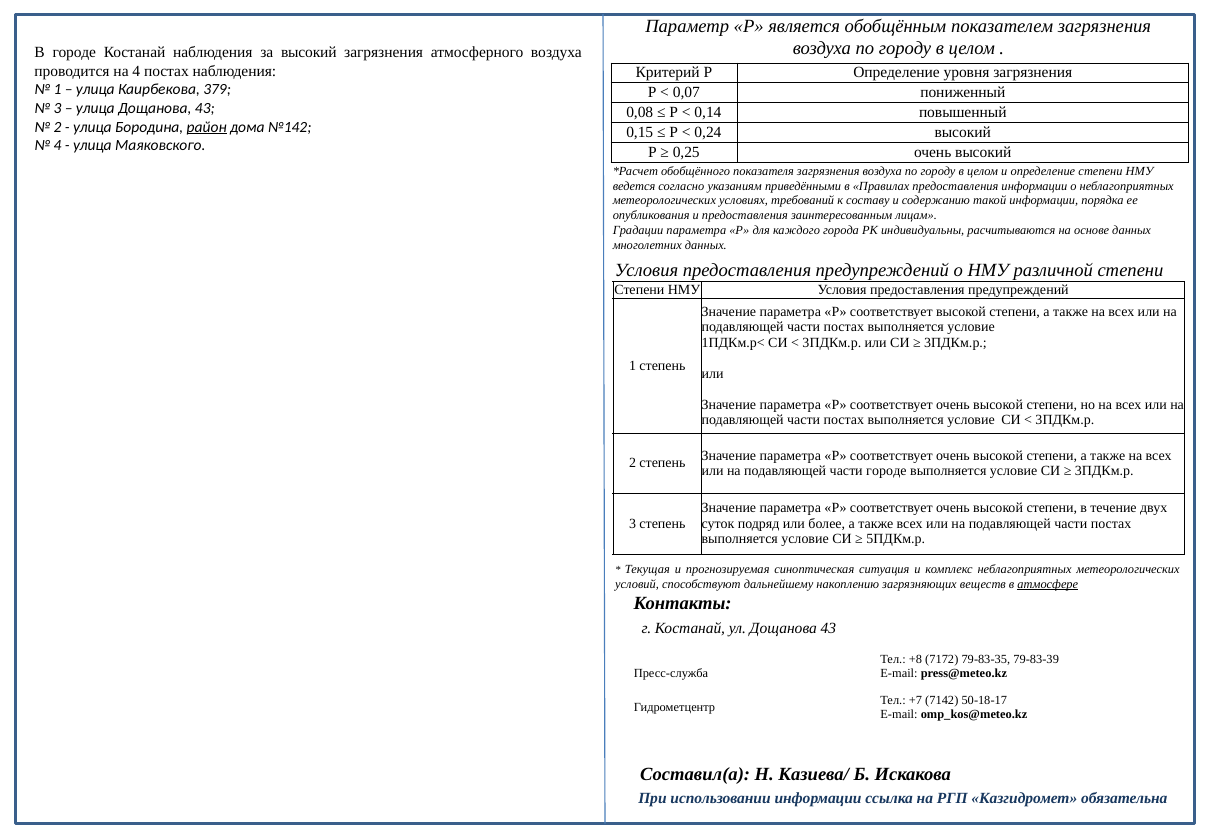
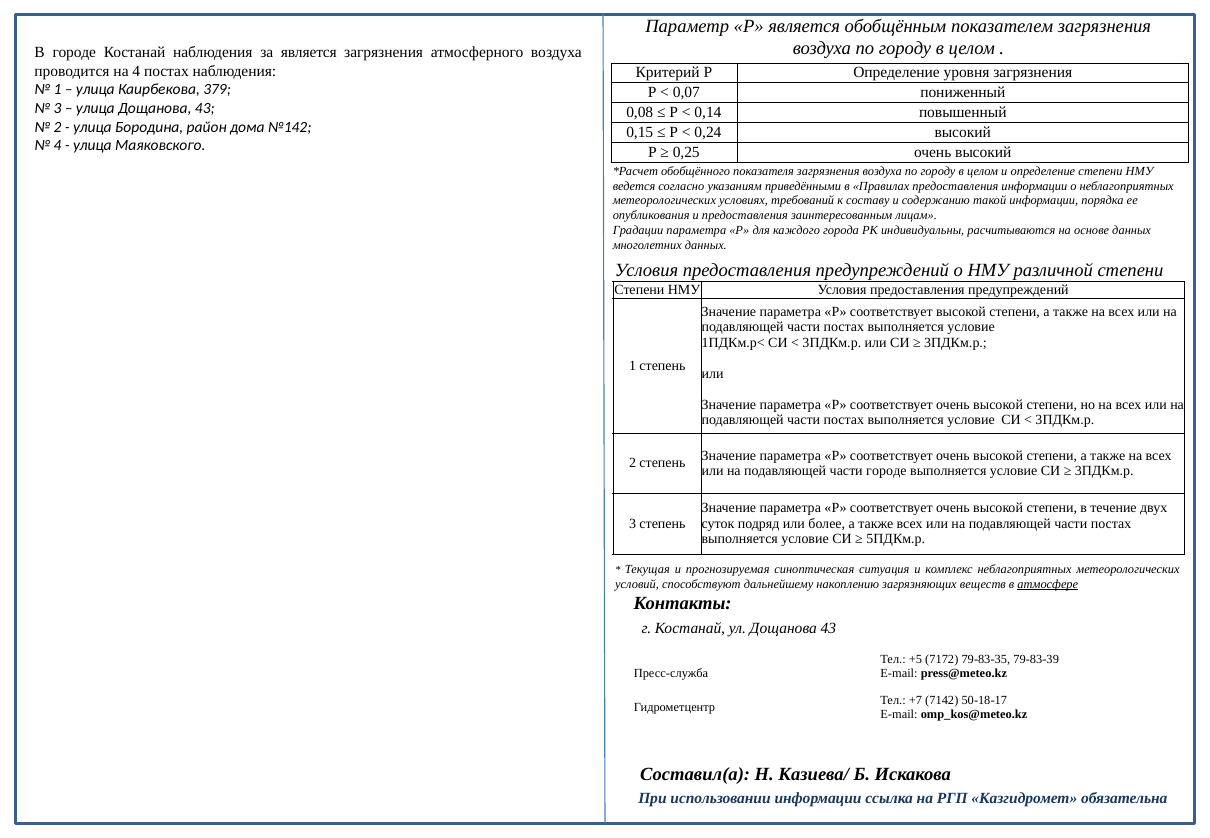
за высокий: высокий -> является
район underline: present -> none
+8: +8 -> +5
